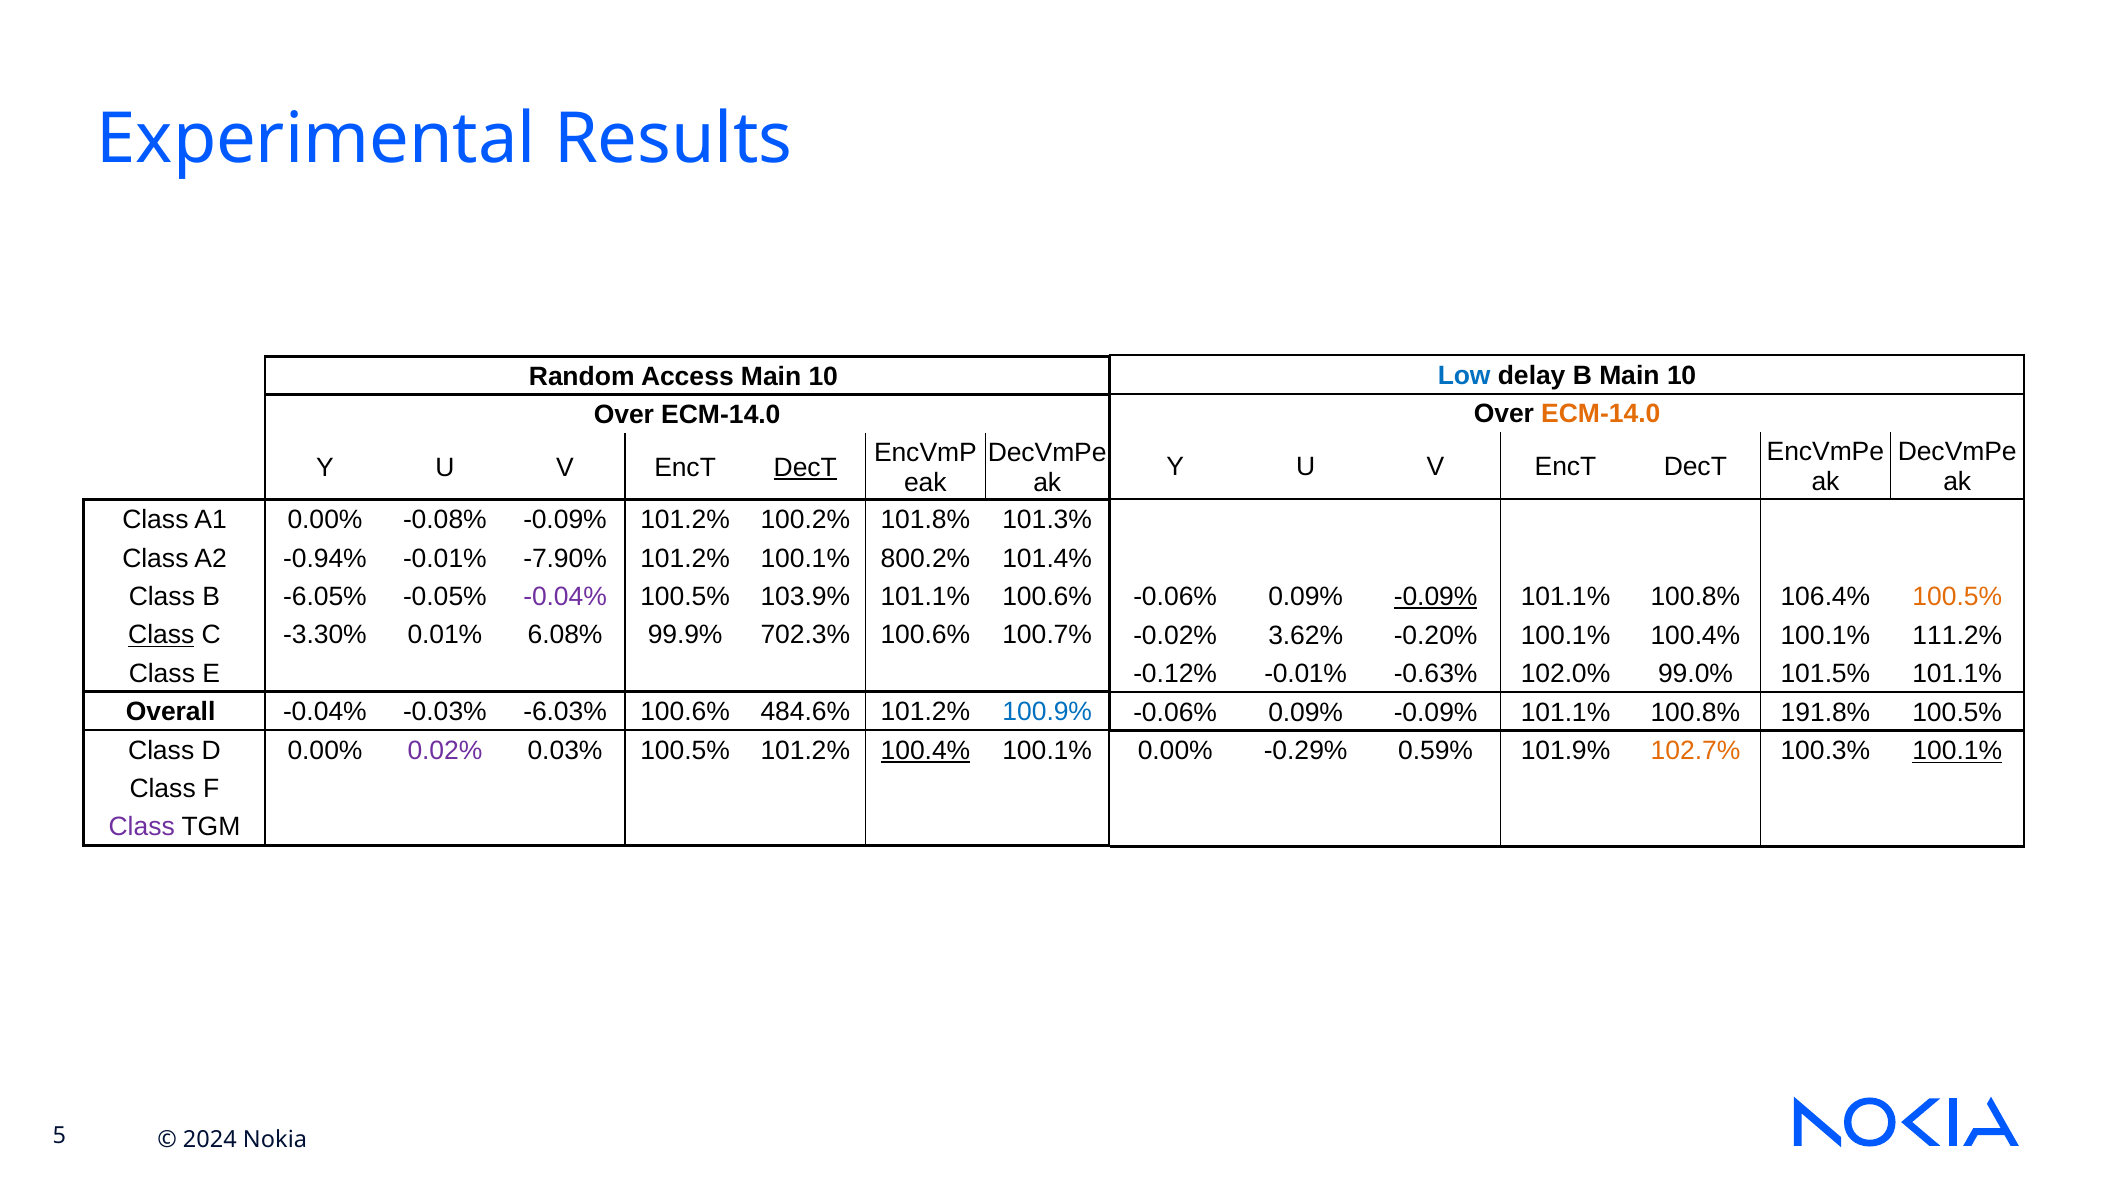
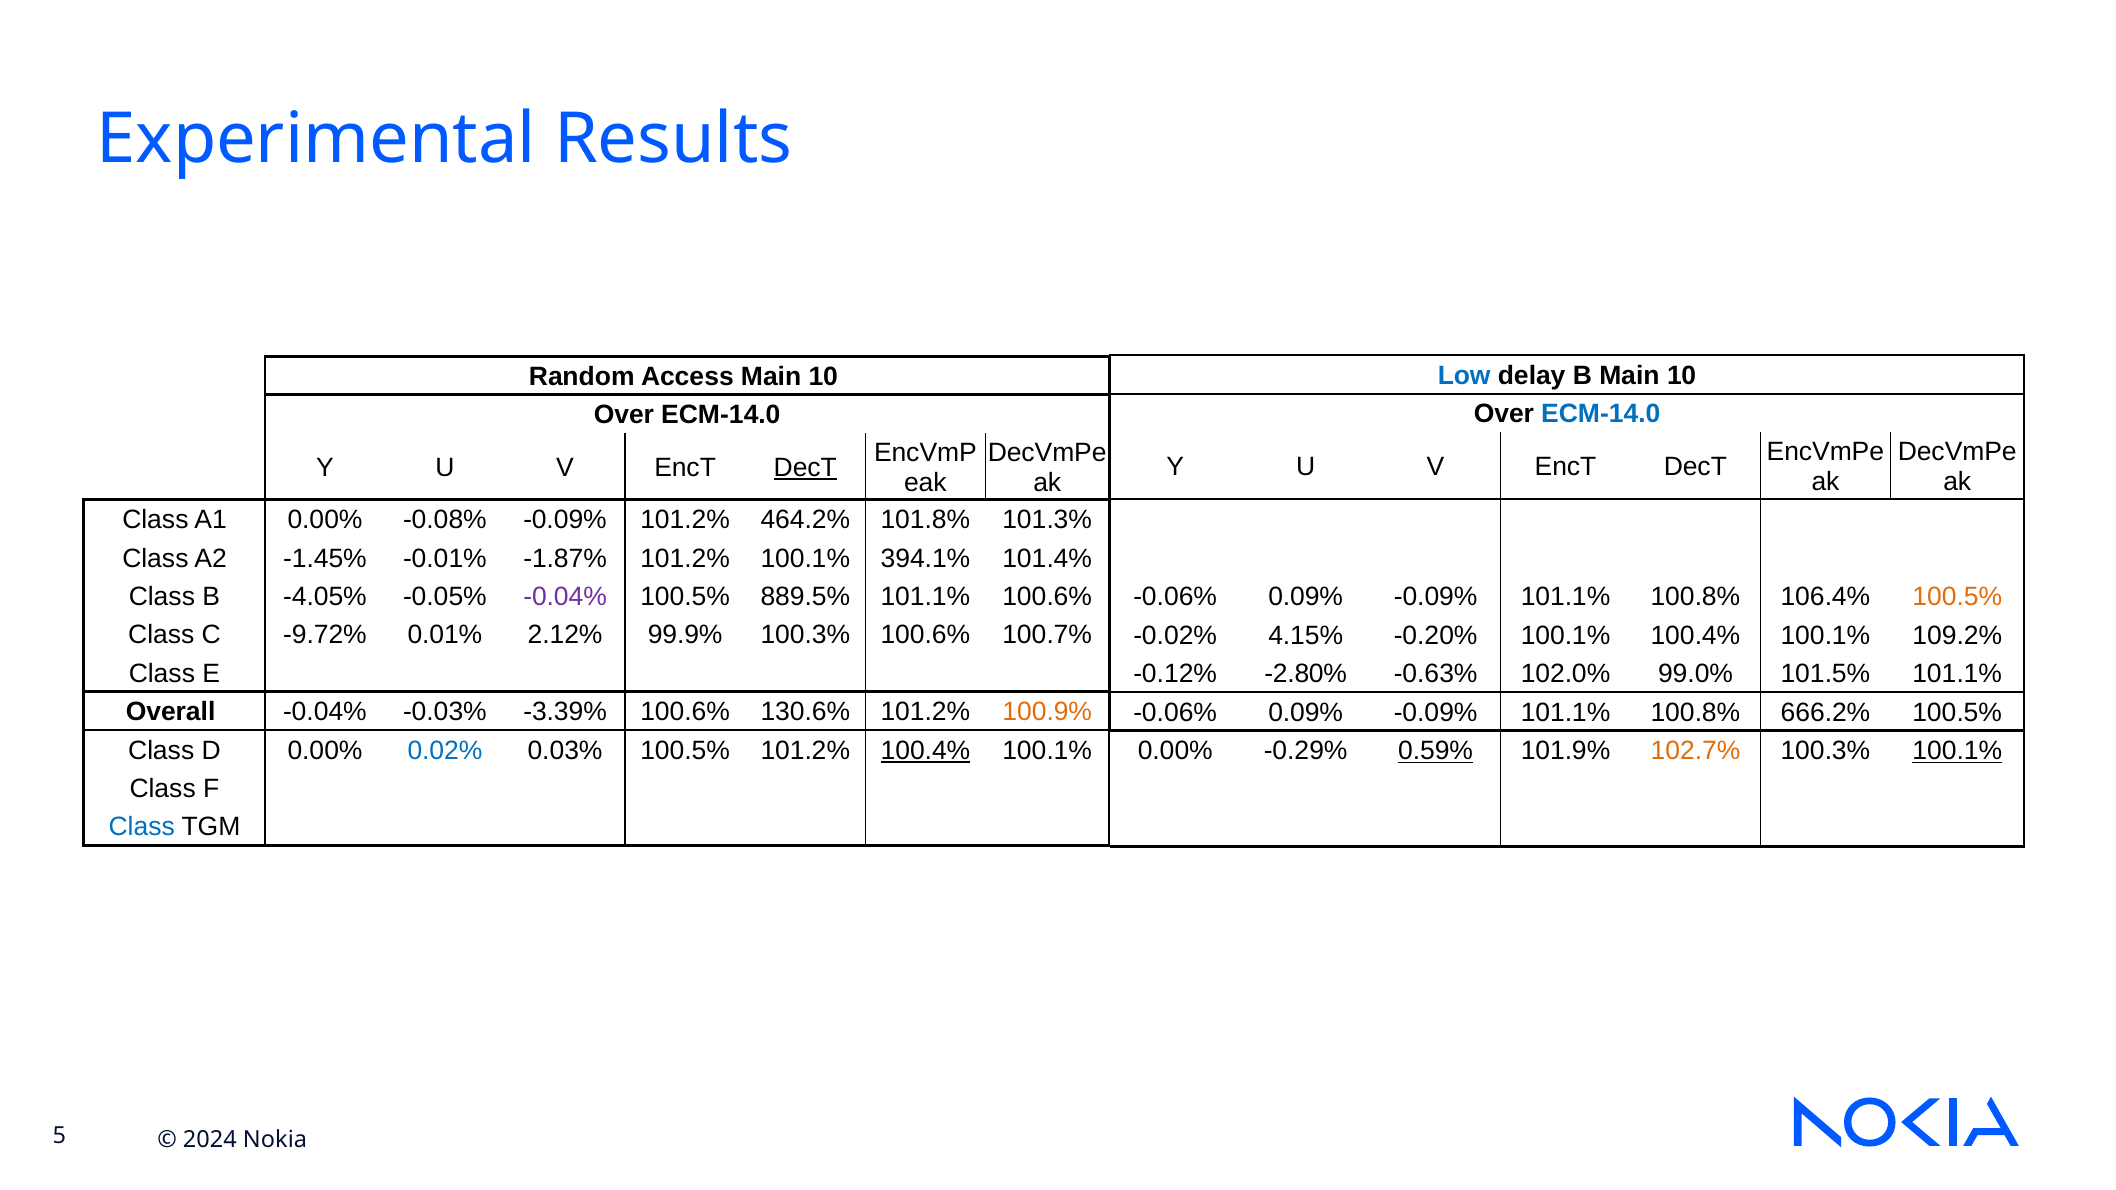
ECM-14.0 at (1601, 414) colour: orange -> blue
100.2%: 100.2% -> 464.2%
-0.94%: -0.94% -> -1.45%
-7.90%: -7.90% -> -1.87%
800.2%: 800.2% -> 394.1%
-6.05%: -6.05% -> -4.05%
103.9%: 103.9% -> 889.5%
-0.09% at (1436, 597) underline: present -> none
Class at (161, 635) underline: present -> none
-3.30%: -3.30% -> -9.72%
6.08%: 6.08% -> 2.12%
99.9% 702.3%: 702.3% -> 100.3%
3.62%: 3.62% -> 4.15%
111.2%: 111.2% -> 109.2%
-0.12% -0.01%: -0.01% -> -2.80%
-6.03%: -6.03% -> -3.39%
484.6%: 484.6% -> 130.6%
100.9% colour: blue -> orange
191.8%: 191.8% -> 666.2%
0.02% colour: purple -> blue
0.59% underline: none -> present
Class at (142, 827) colour: purple -> blue
